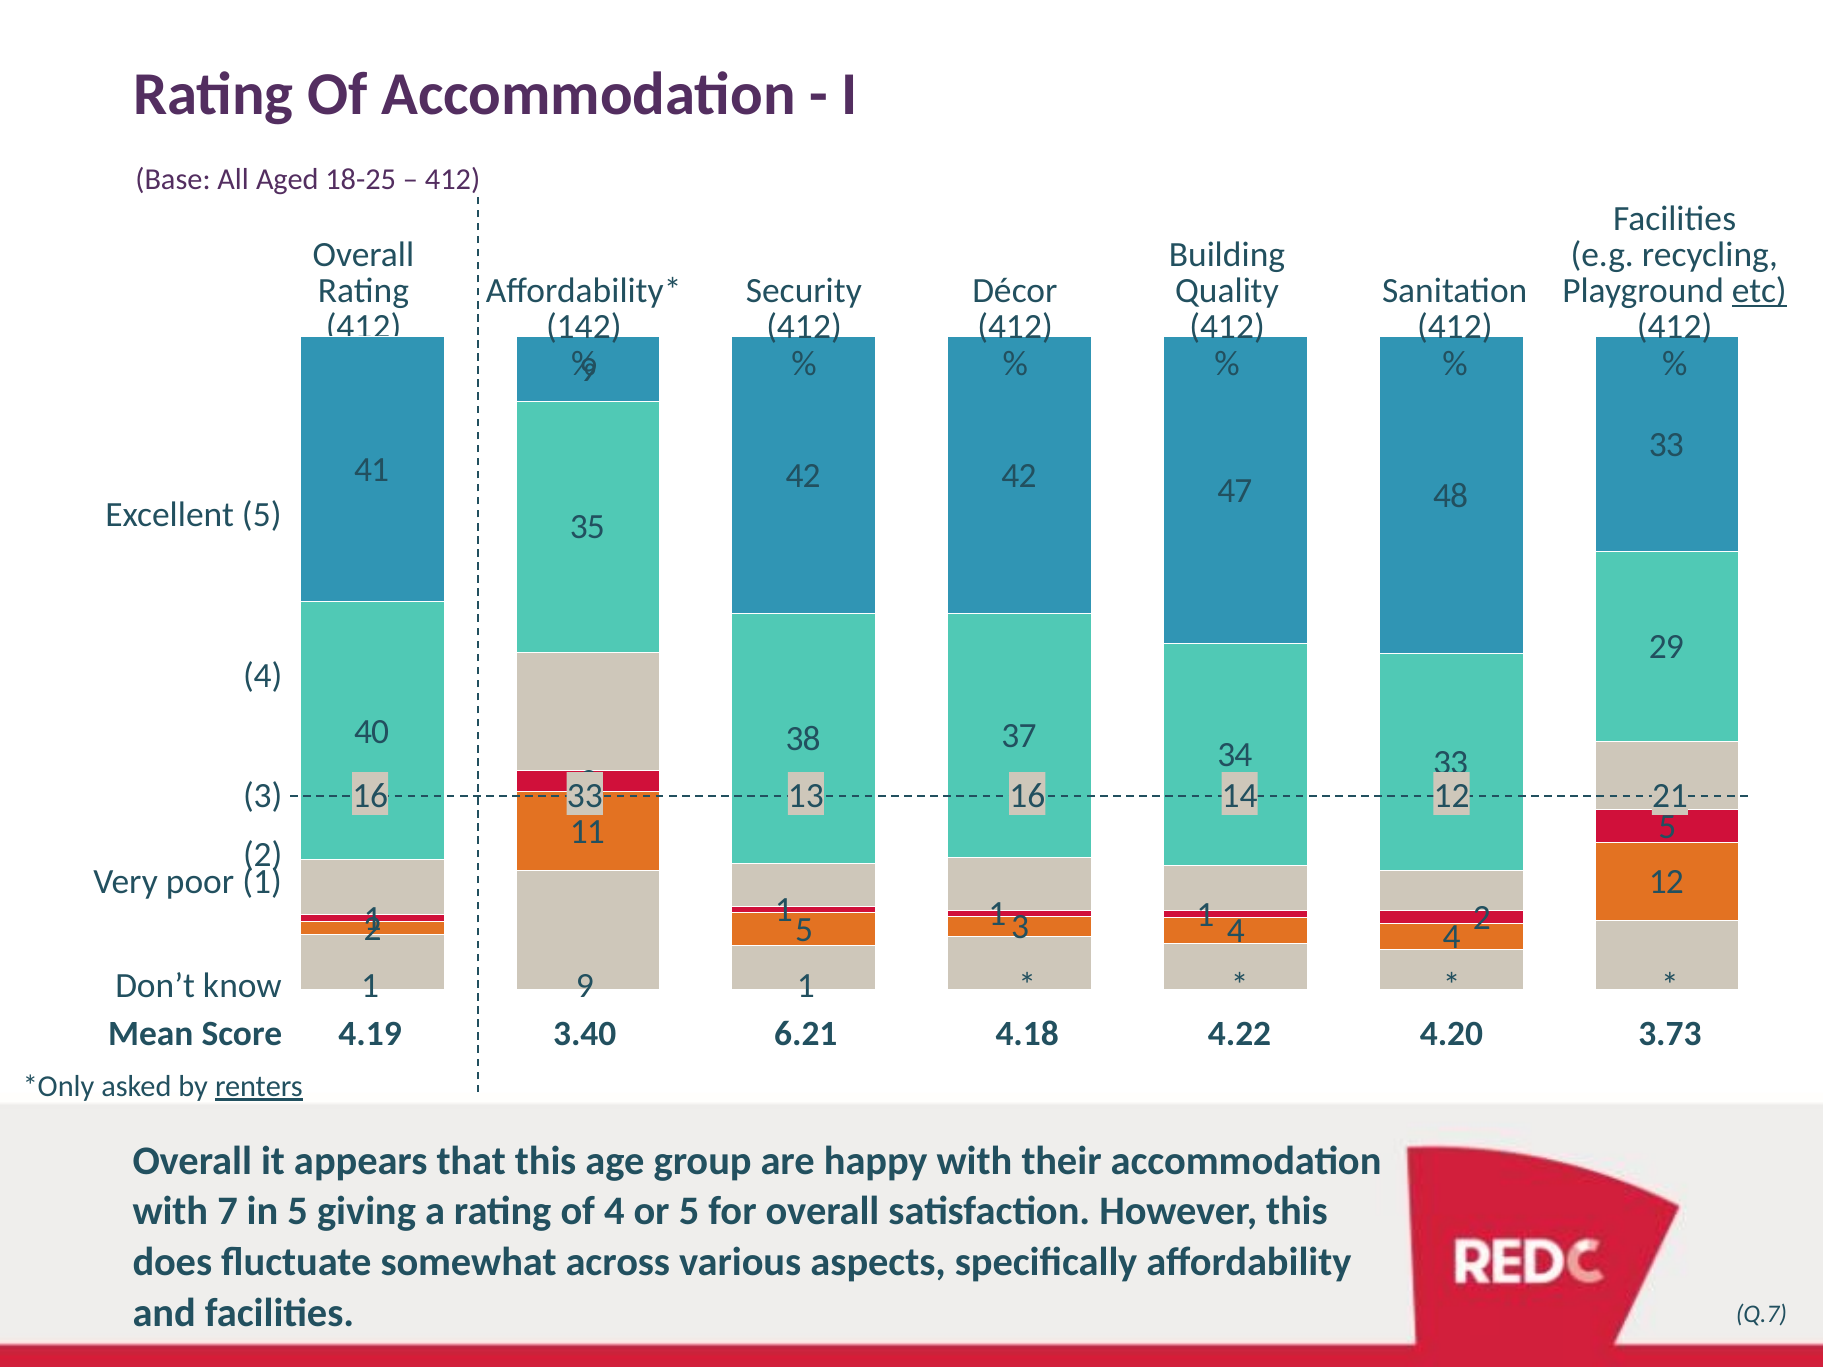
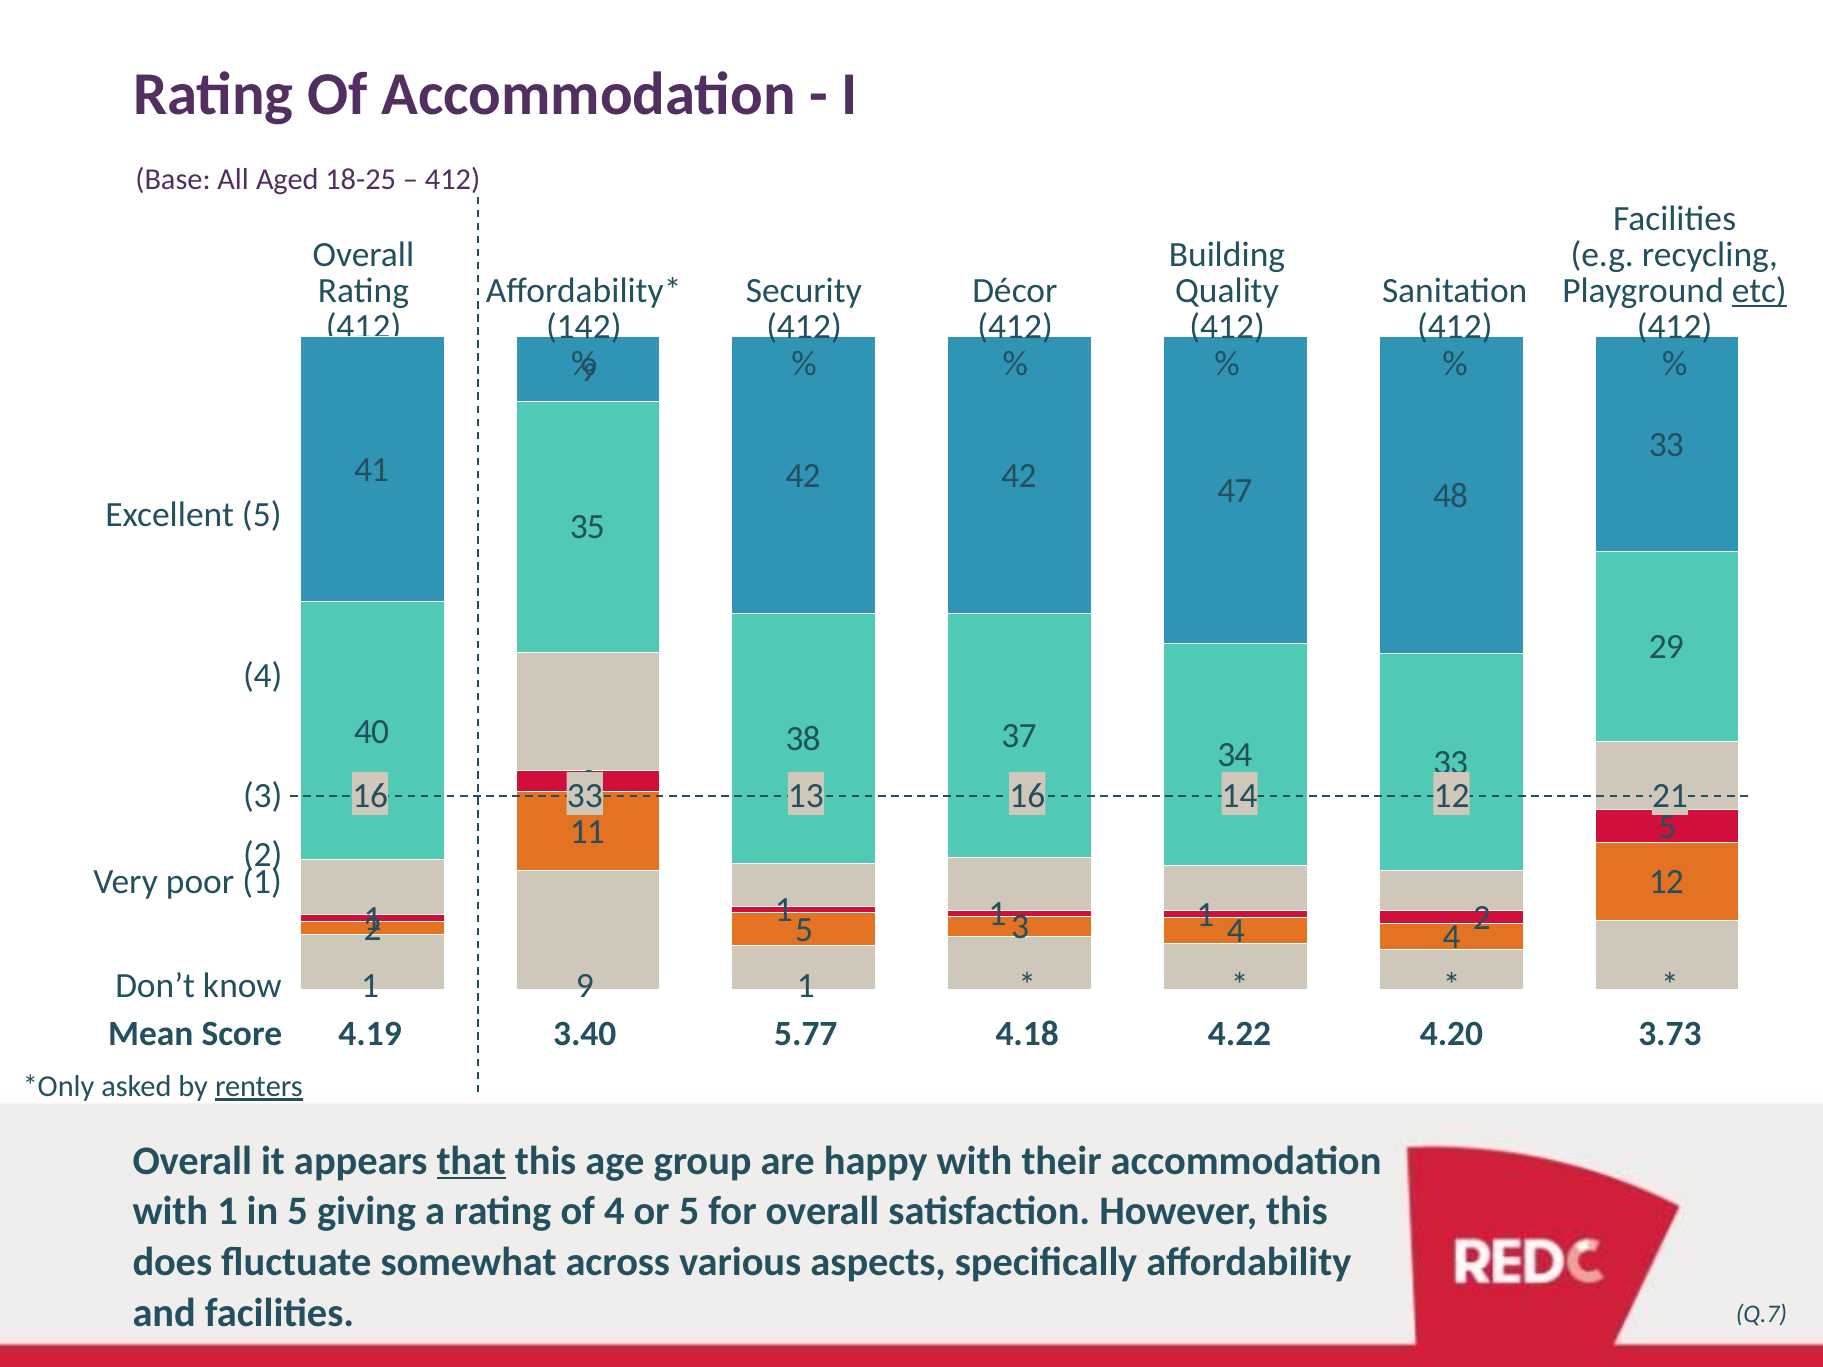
6.21: 6.21 -> 5.77
that underline: none -> present
with 7: 7 -> 1
